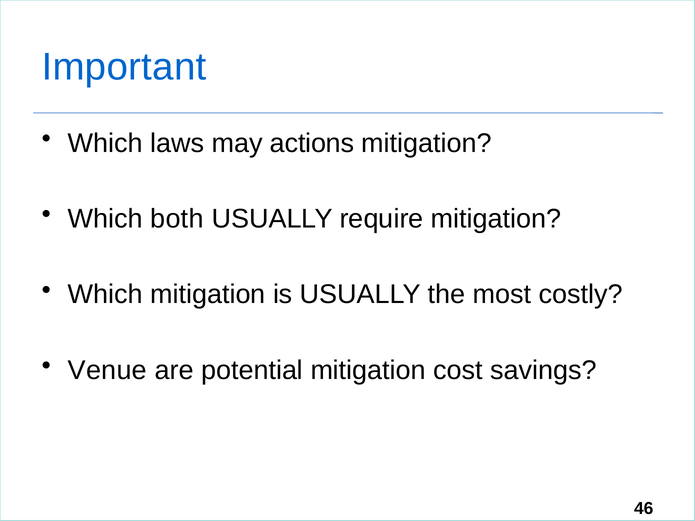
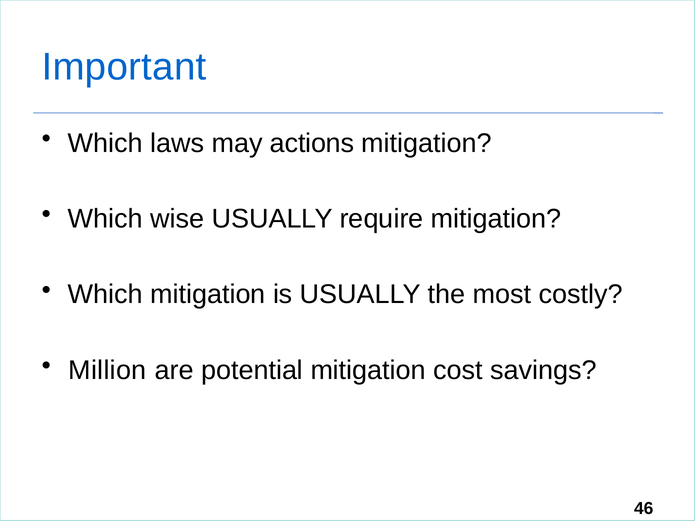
both: both -> wise
Venue: Venue -> Million
